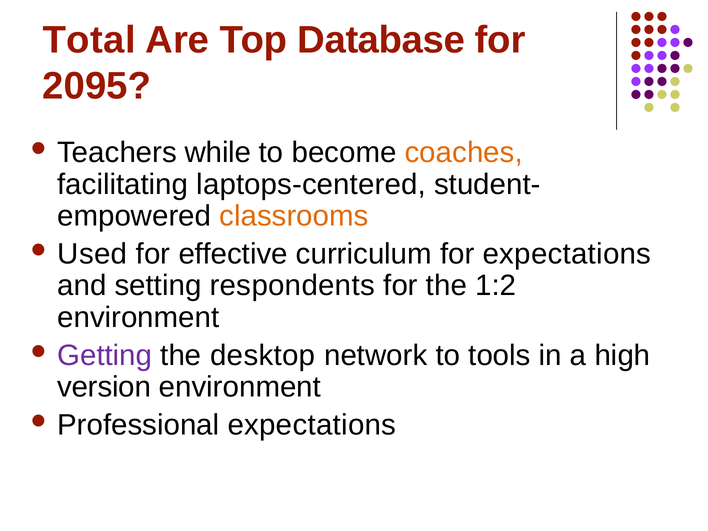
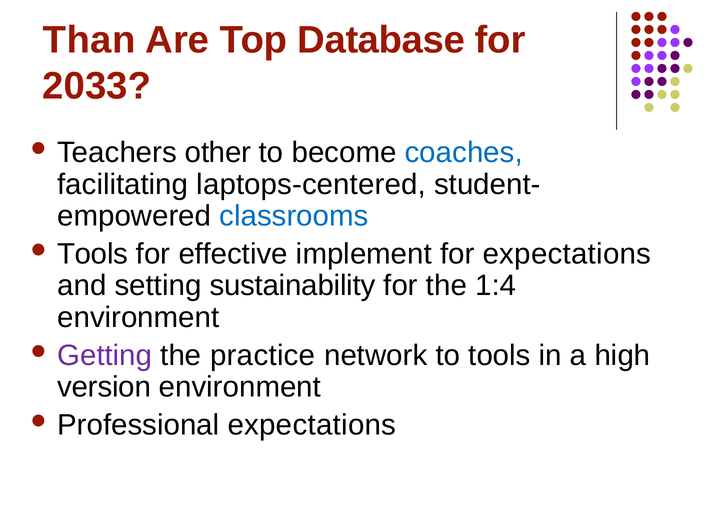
Total: Total -> Than
2095: 2095 -> 2033
while: while -> other
coaches colour: orange -> blue
classrooms colour: orange -> blue
Used at (92, 254): Used -> Tools
curriculum: curriculum -> implement
respondents: respondents -> sustainability
1:2: 1:2 -> 1:4
desktop: desktop -> practice
